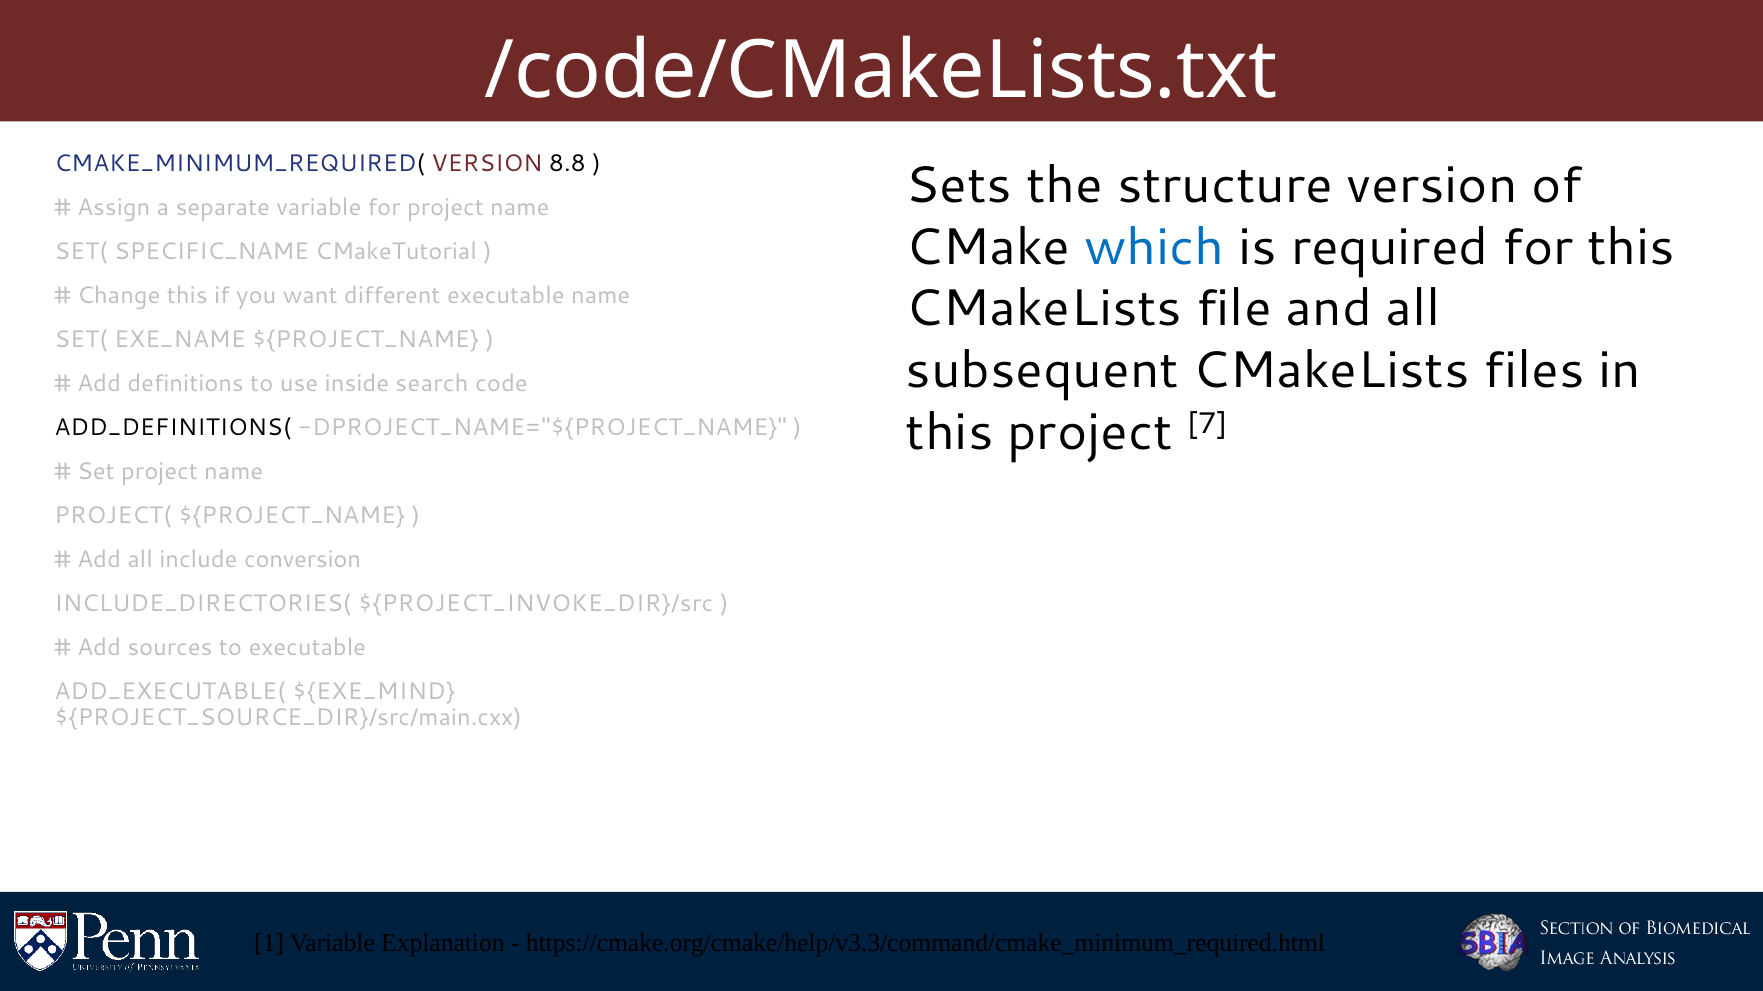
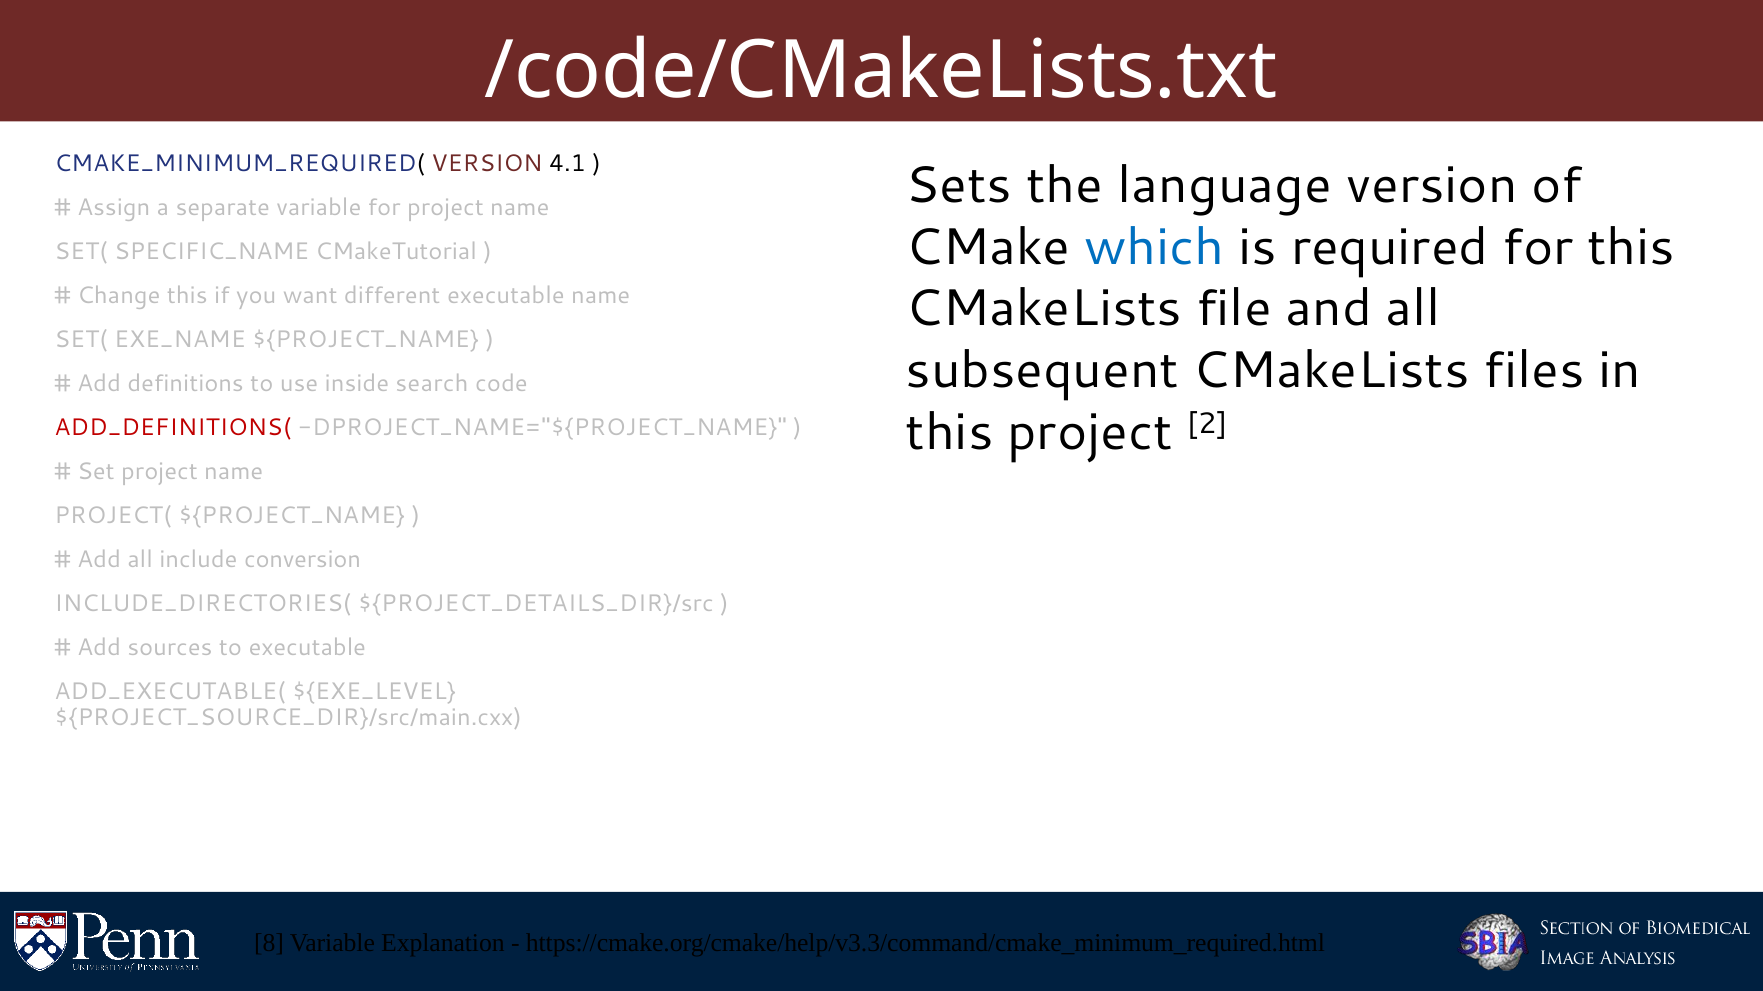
8.8: 8.8 -> 4.1
structure: structure -> language
7: 7 -> 2
ADD_DEFINITIONS( colour: black -> red
${PROJECT_INVOKE_DIR}/src: ${PROJECT_INVOKE_DIR}/src -> ${PROJECT_DETAILS_DIR}/src
${EXE_MIND: ${EXE_MIND -> ${EXE_LEVEL
1: 1 -> 8
